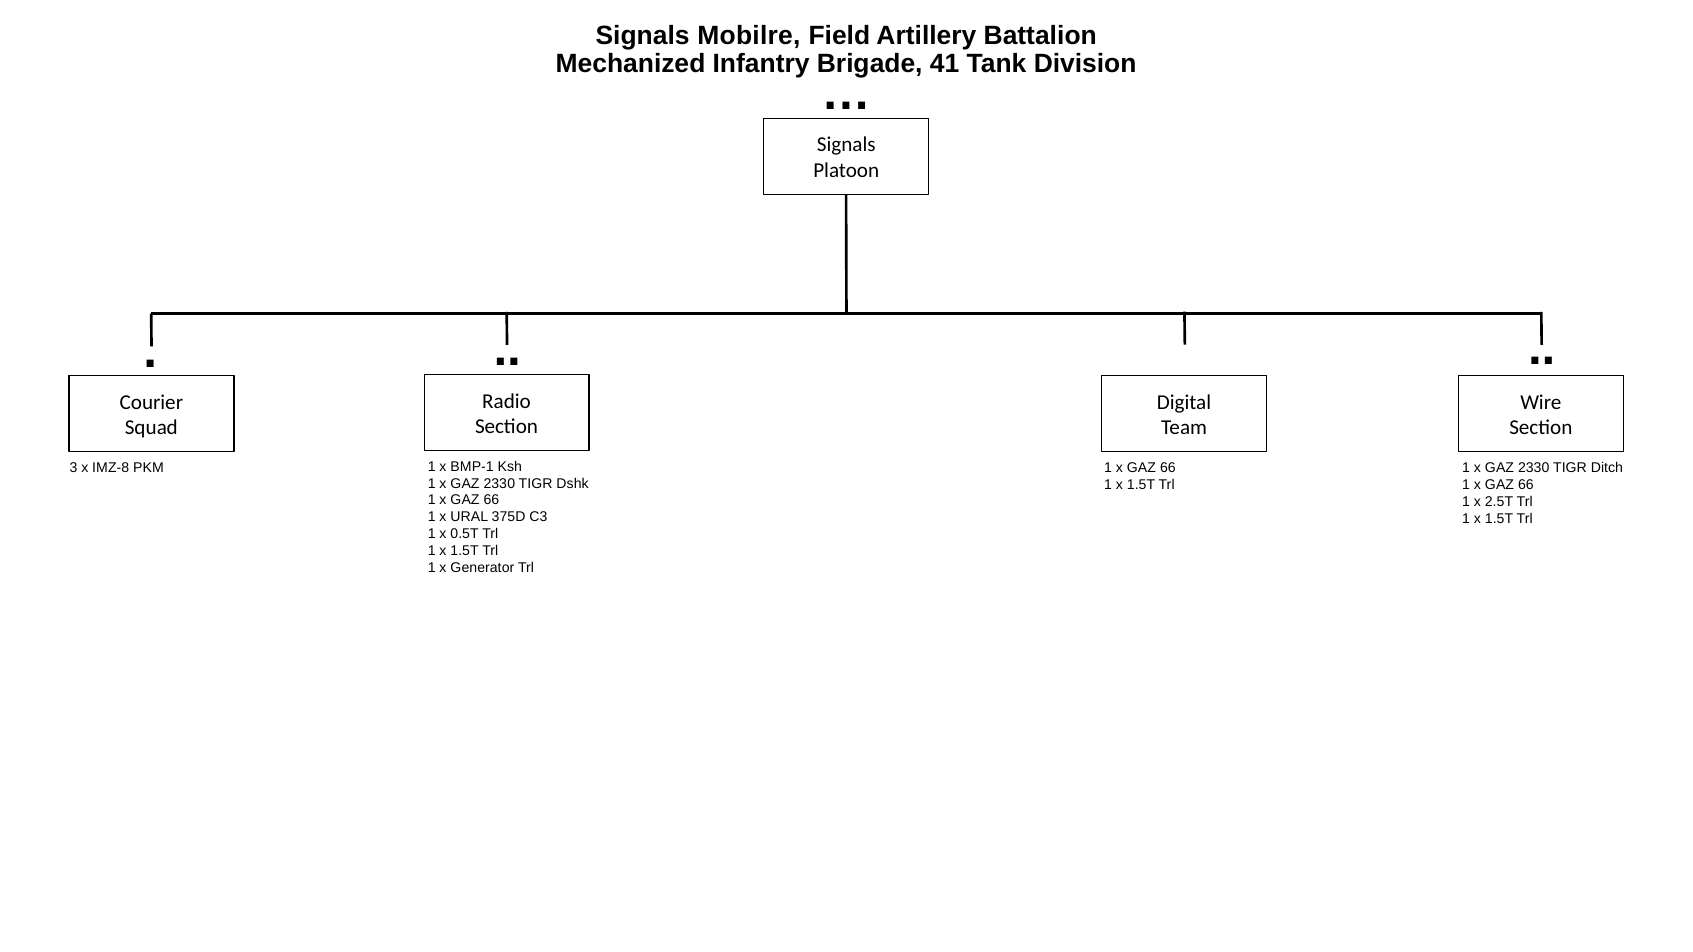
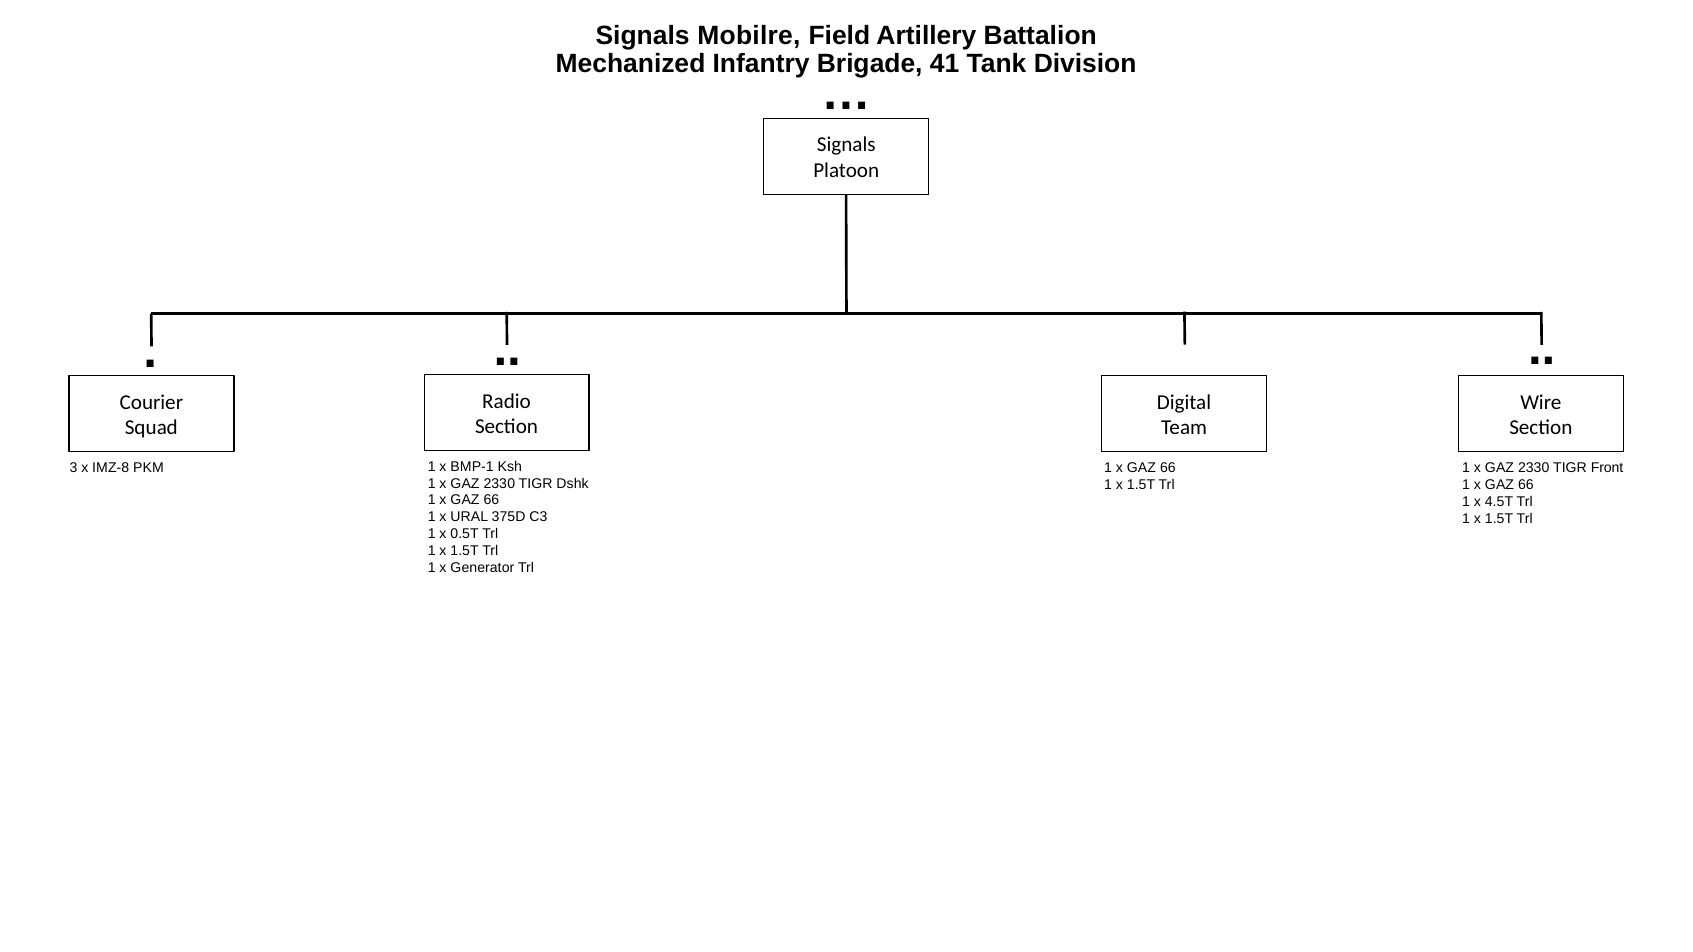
Ditch: Ditch -> Front
2.5T: 2.5T -> 4.5T
